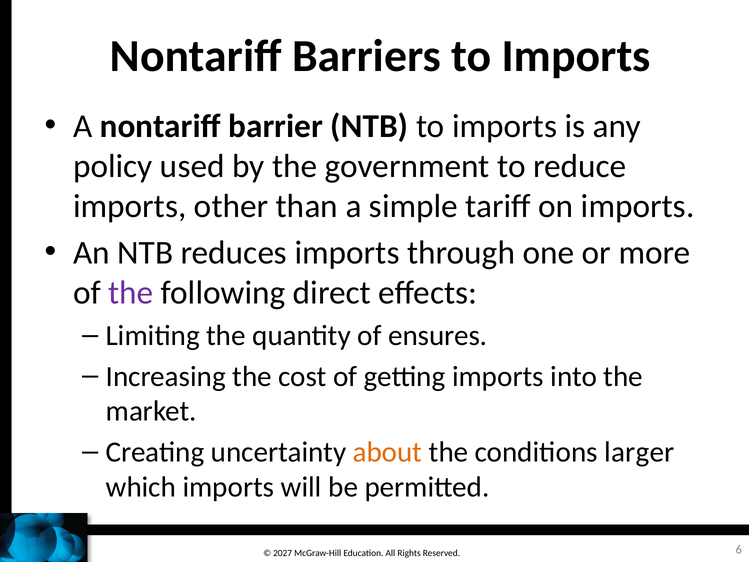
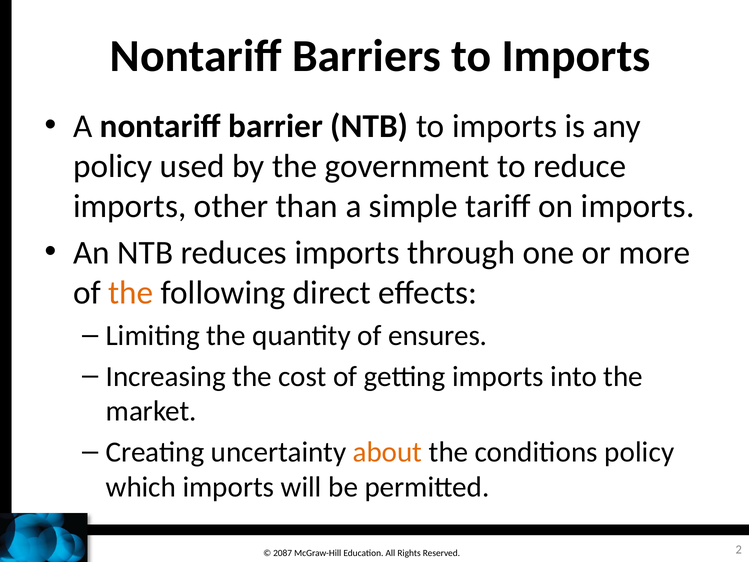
the at (131, 293) colour: purple -> orange
conditions larger: larger -> policy
2027: 2027 -> 2087
6: 6 -> 2
